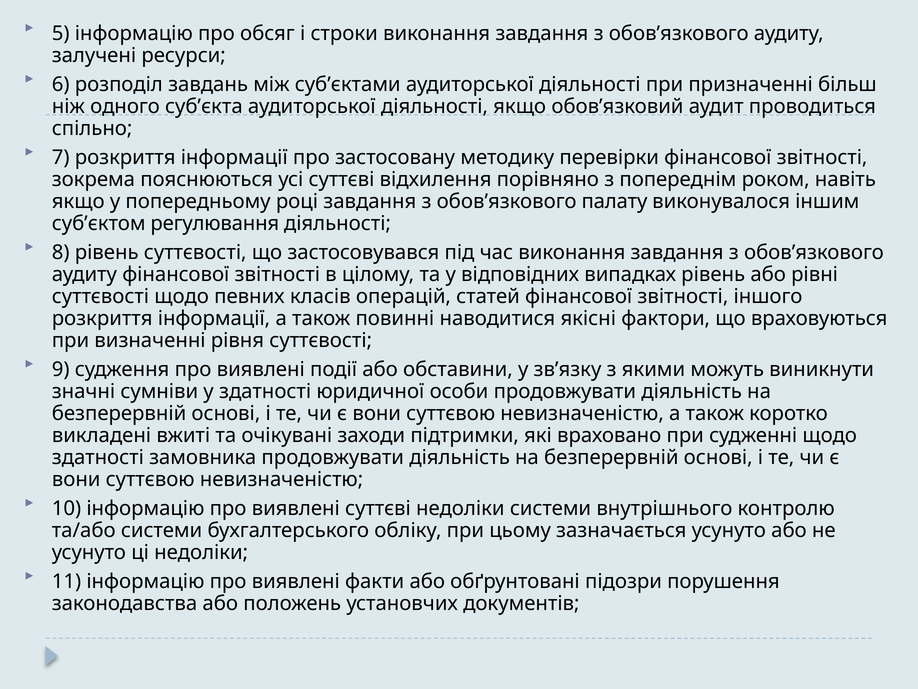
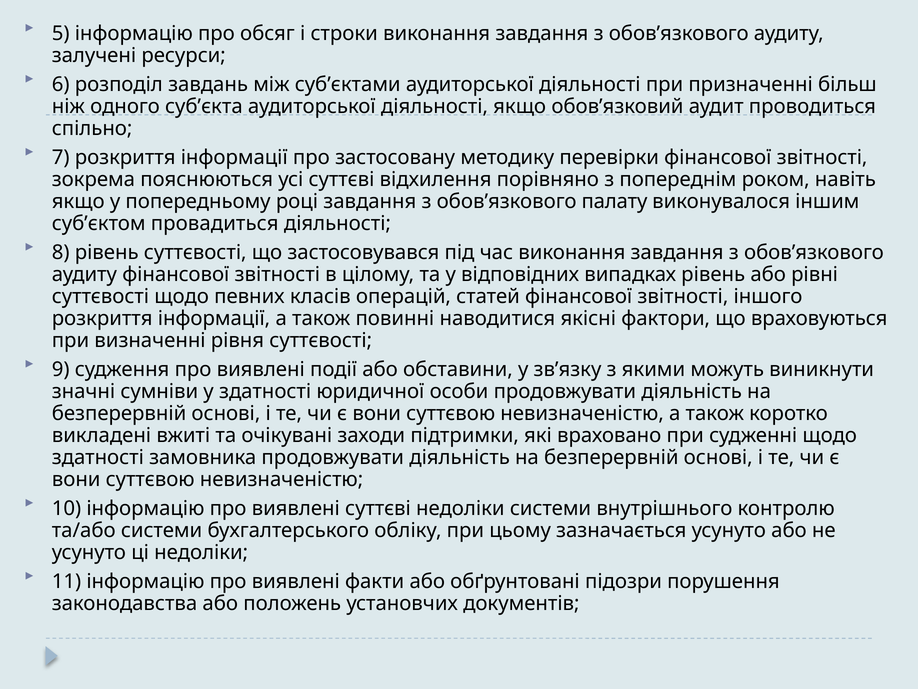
регулювання: регулювання -> провадиться
